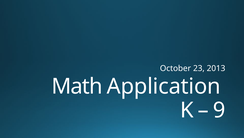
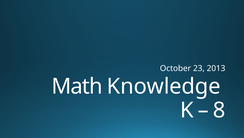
Application: Application -> Knowledge
9: 9 -> 8
